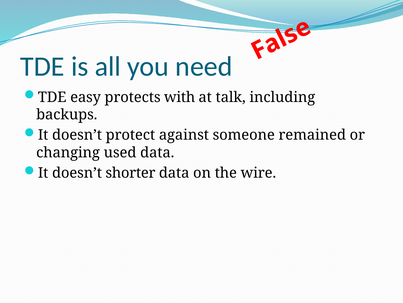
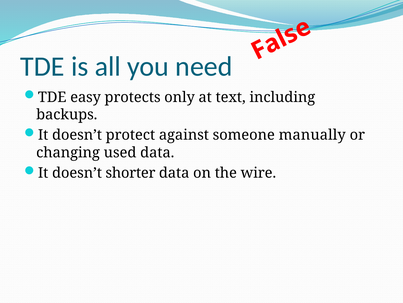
with: with -> only
talk: talk -> text
remained: remained -> manually
